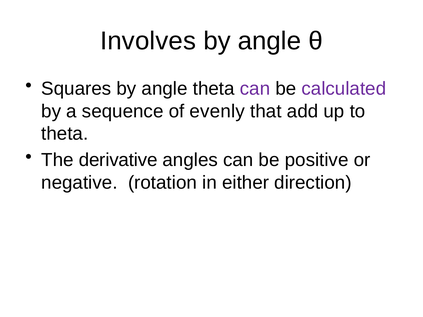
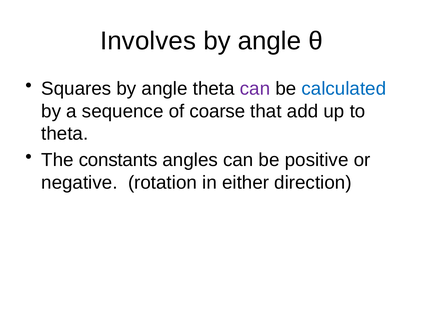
calculated colour: purple -> blue
evenly: evenly -> coarse
derivative: derivative -> constants
